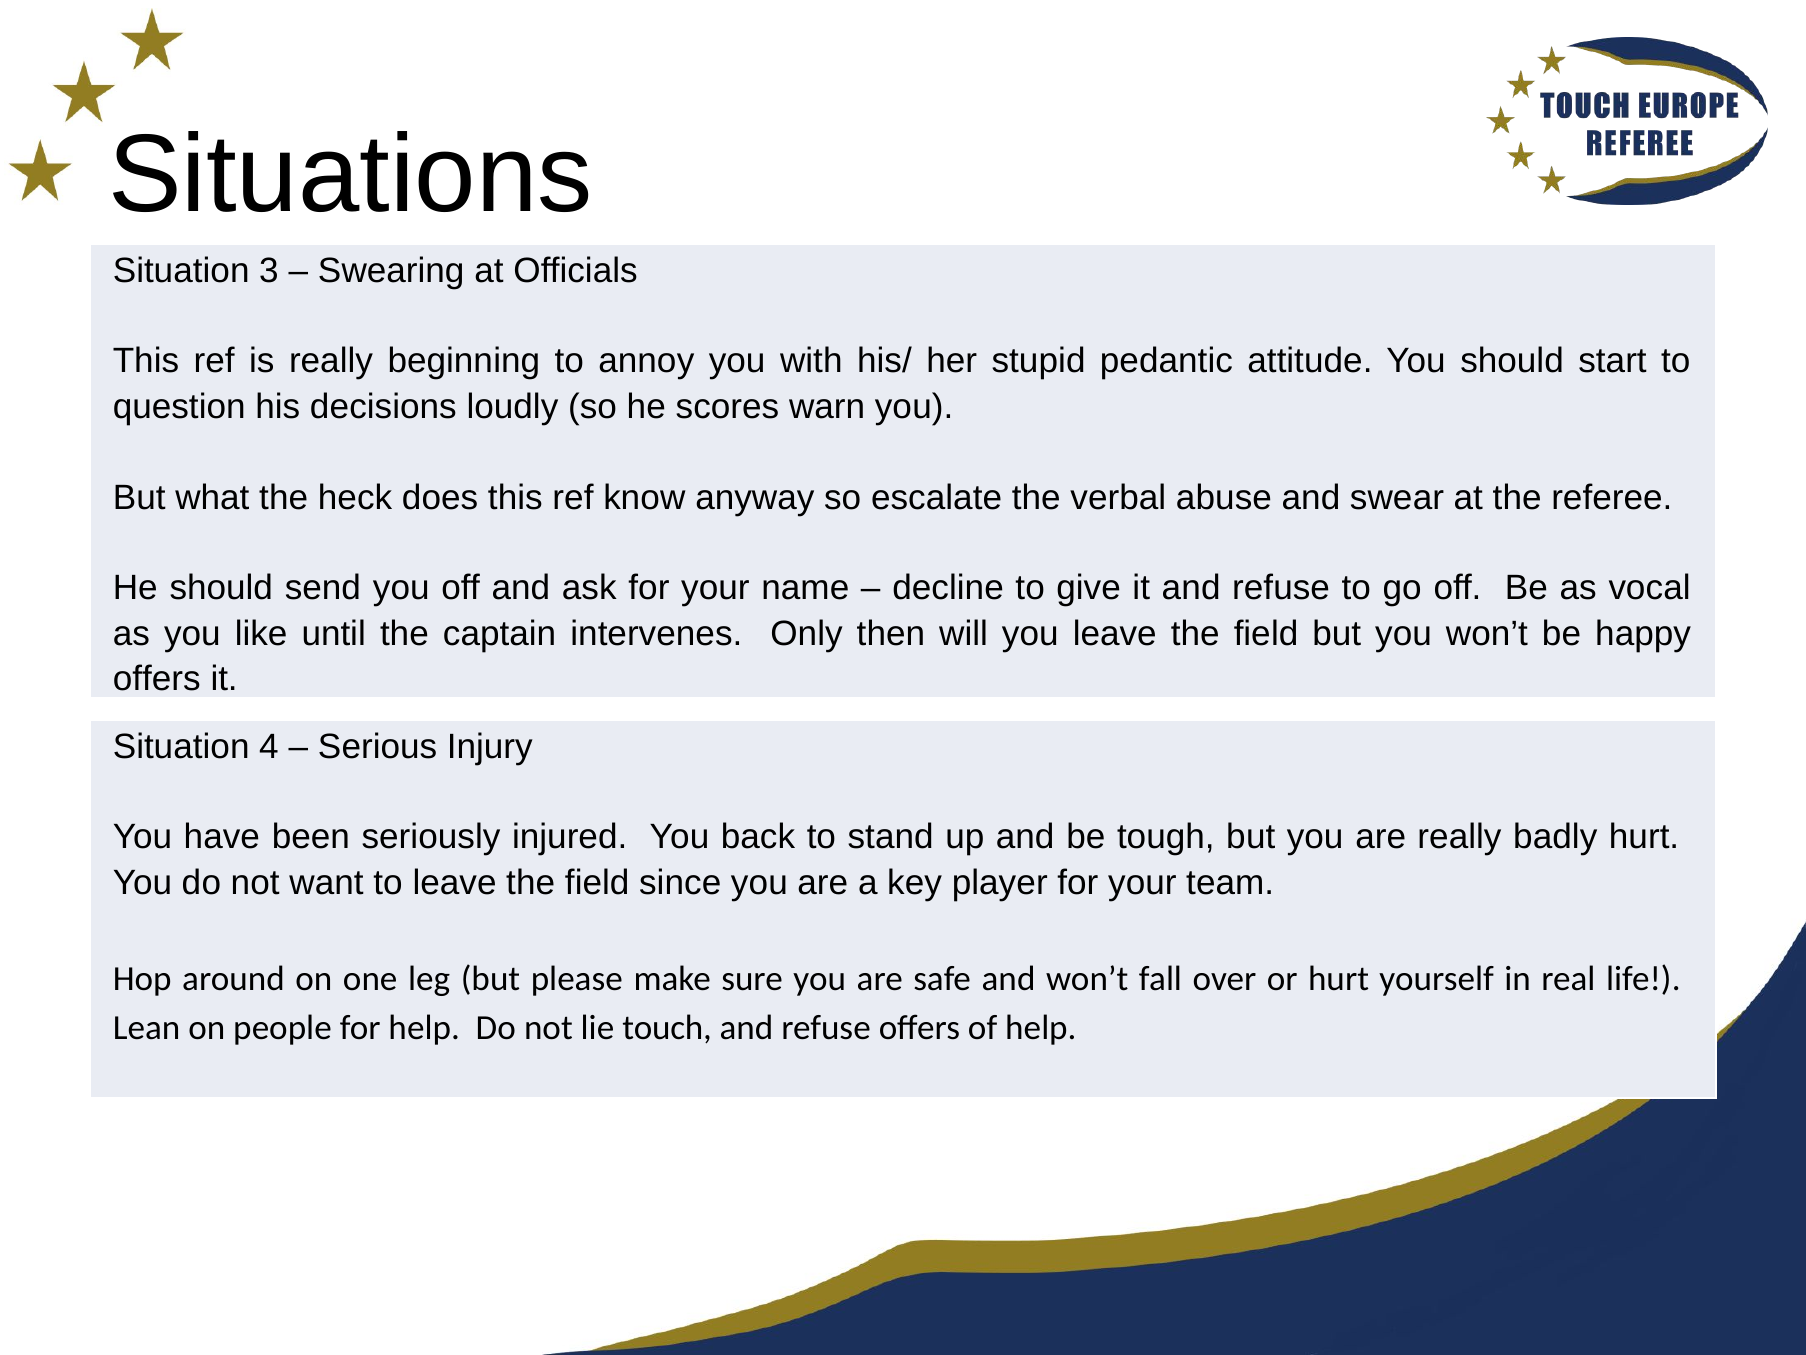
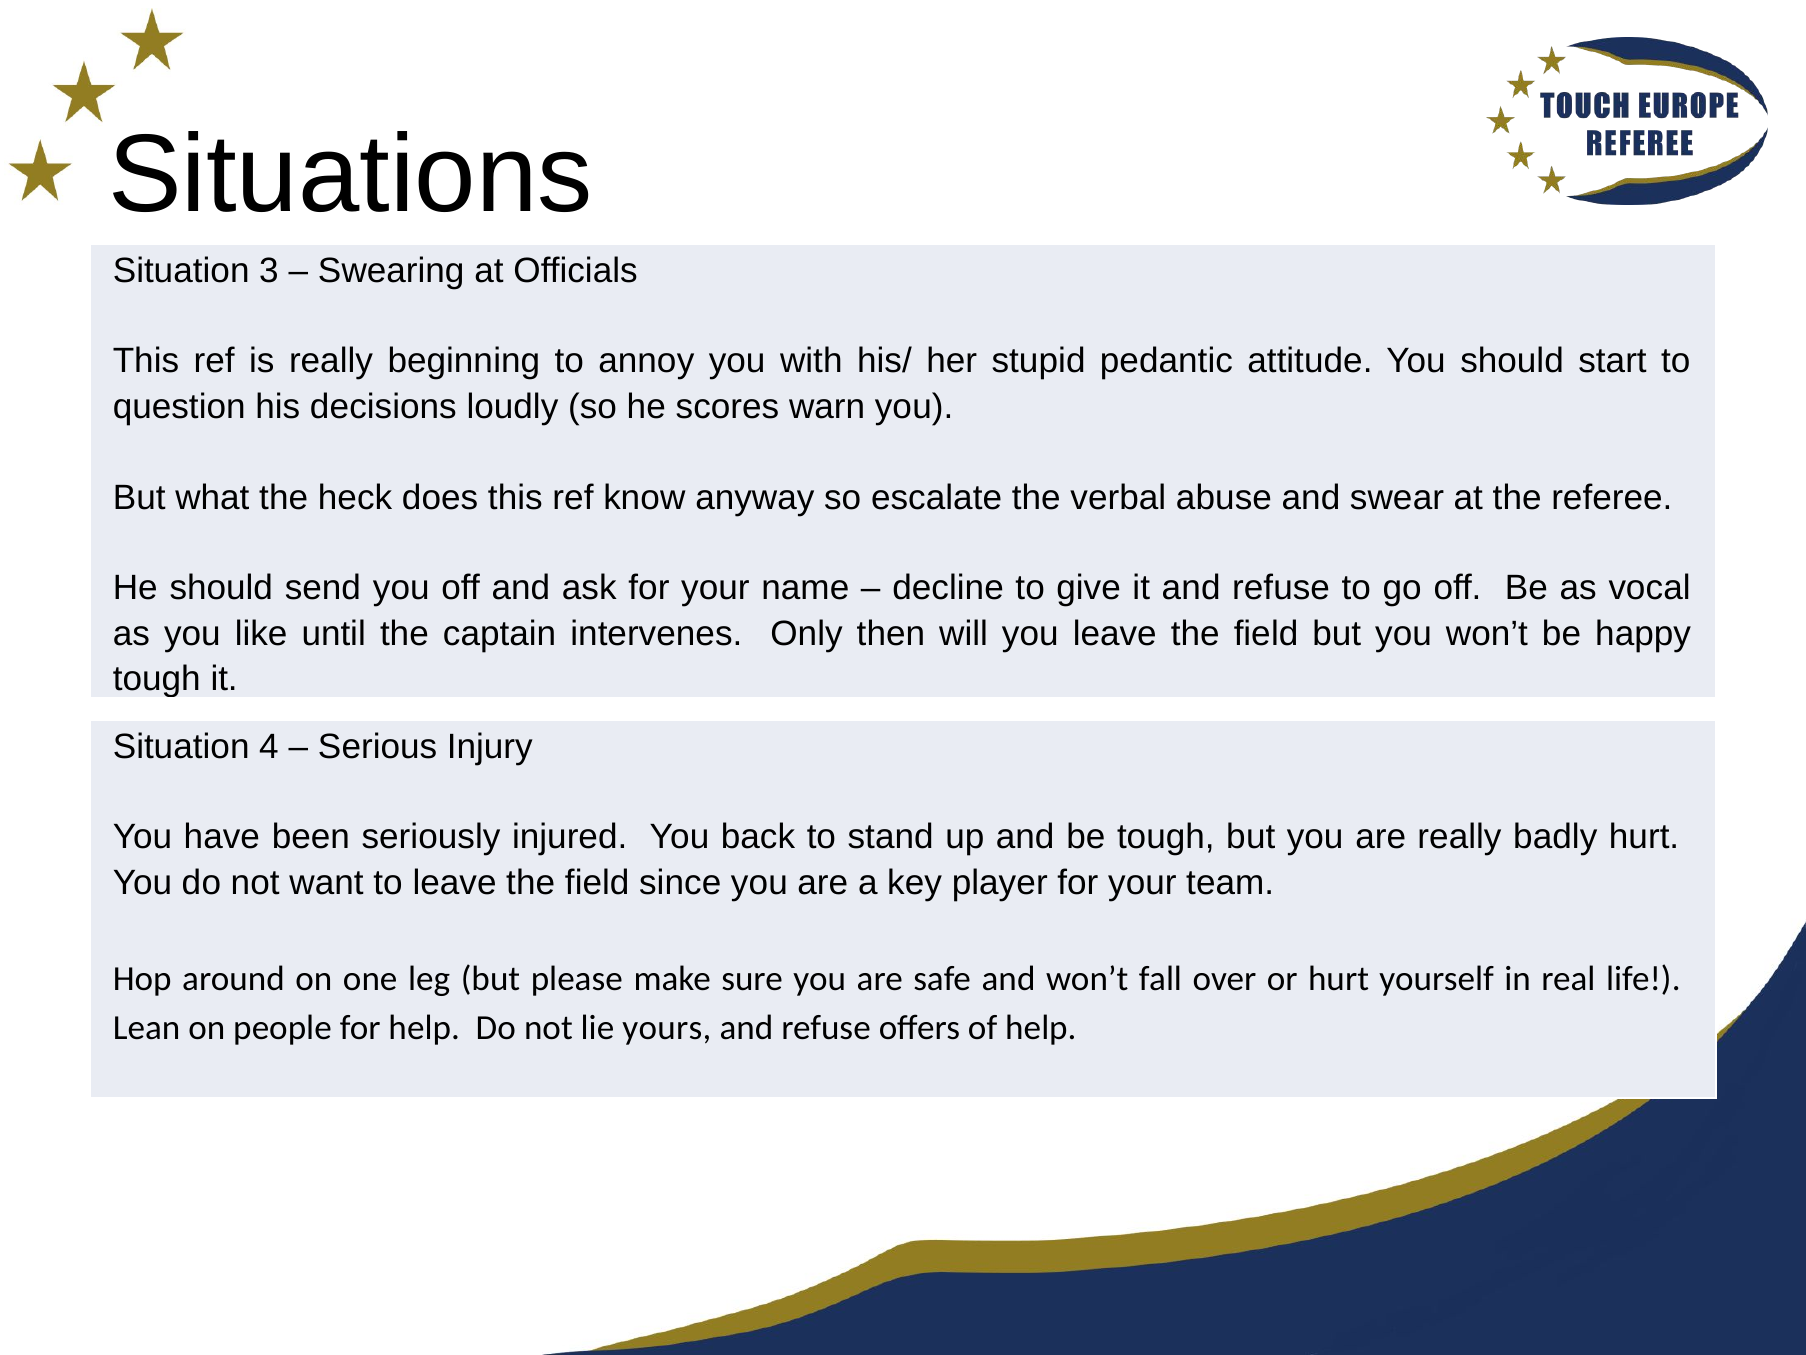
offers at (157, 679): offers -> tough
touch: touch -> yours
